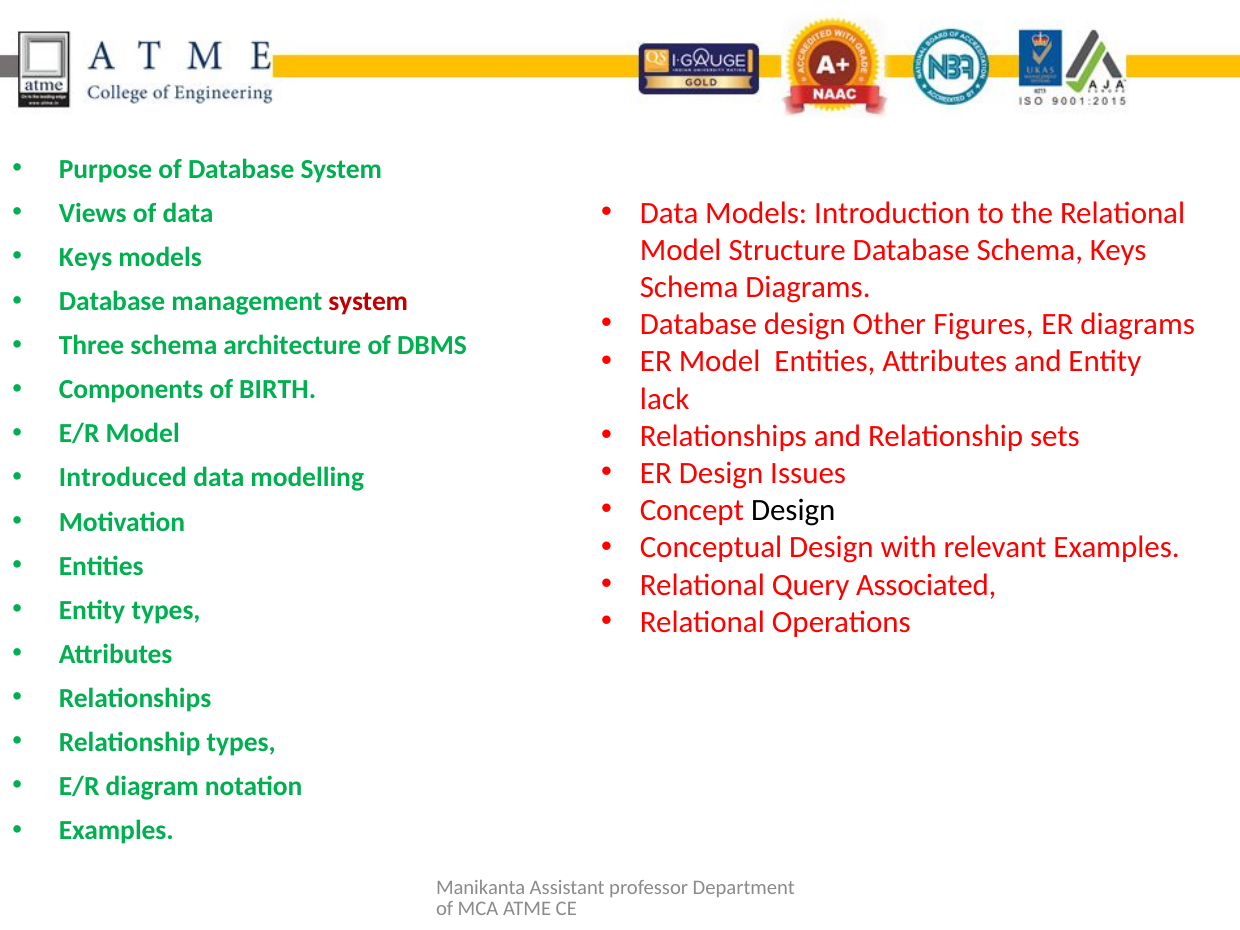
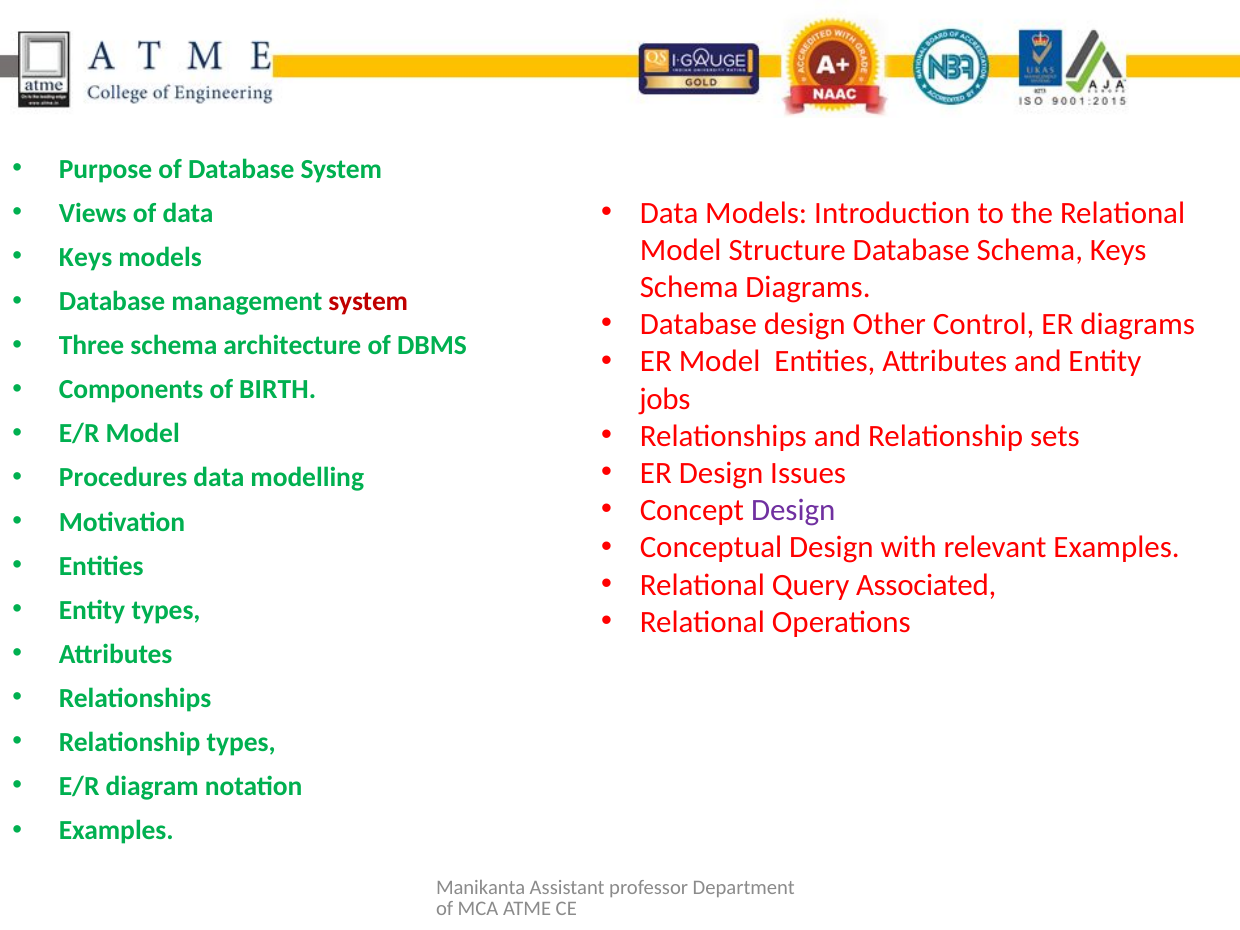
Figures: Figures -> Control
lack: lack -> jobs
Introduced: Introduced -> Procedures
Design at (793, 510) colour: black -> purple
